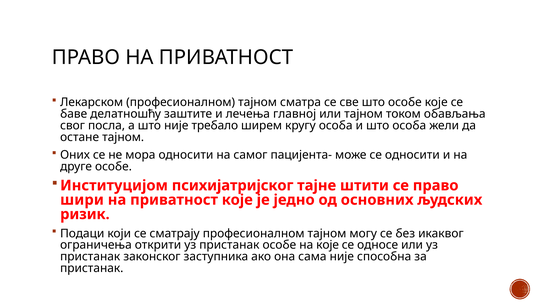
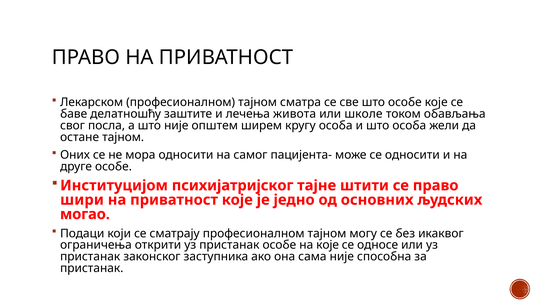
главној: главној -> живота
или тајном: тајном -> школе
требало: требало -> општем
ризик: ризик -> могао
